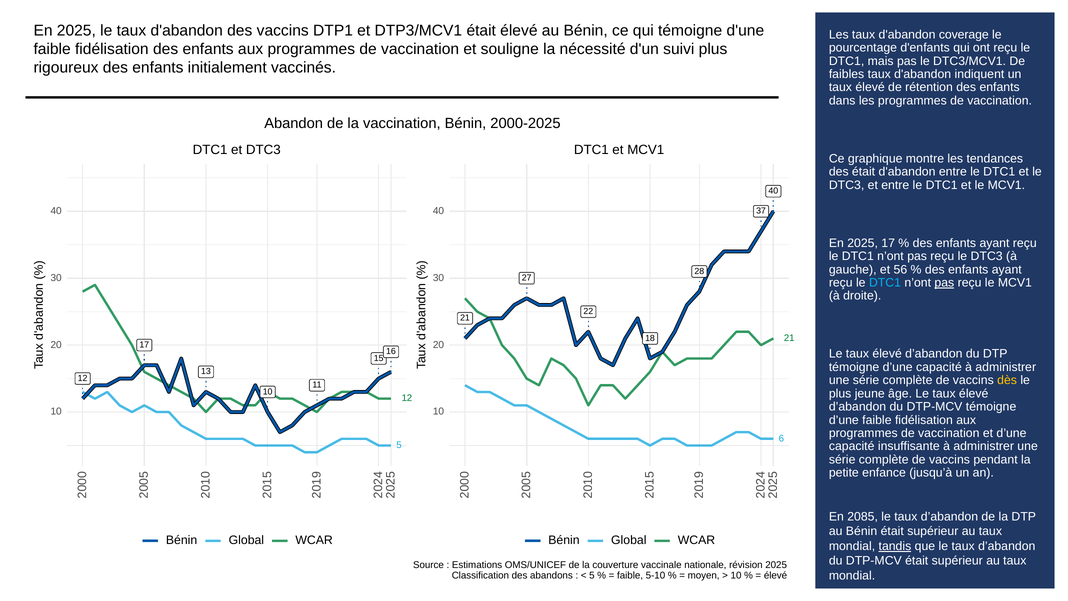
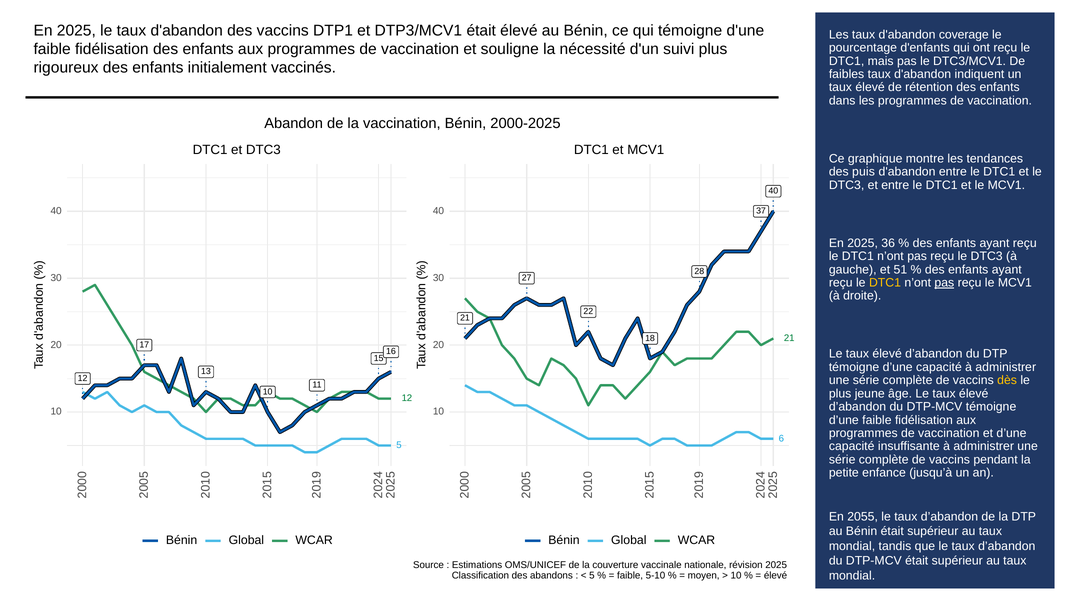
des était: était -> puis
2025 17: 17 -> 36
56: 56 -> 51
DTC1 at (885, 283) colour: light blue -> yellow
2085: 2085 -> 2055
tandis underline: present -> none
